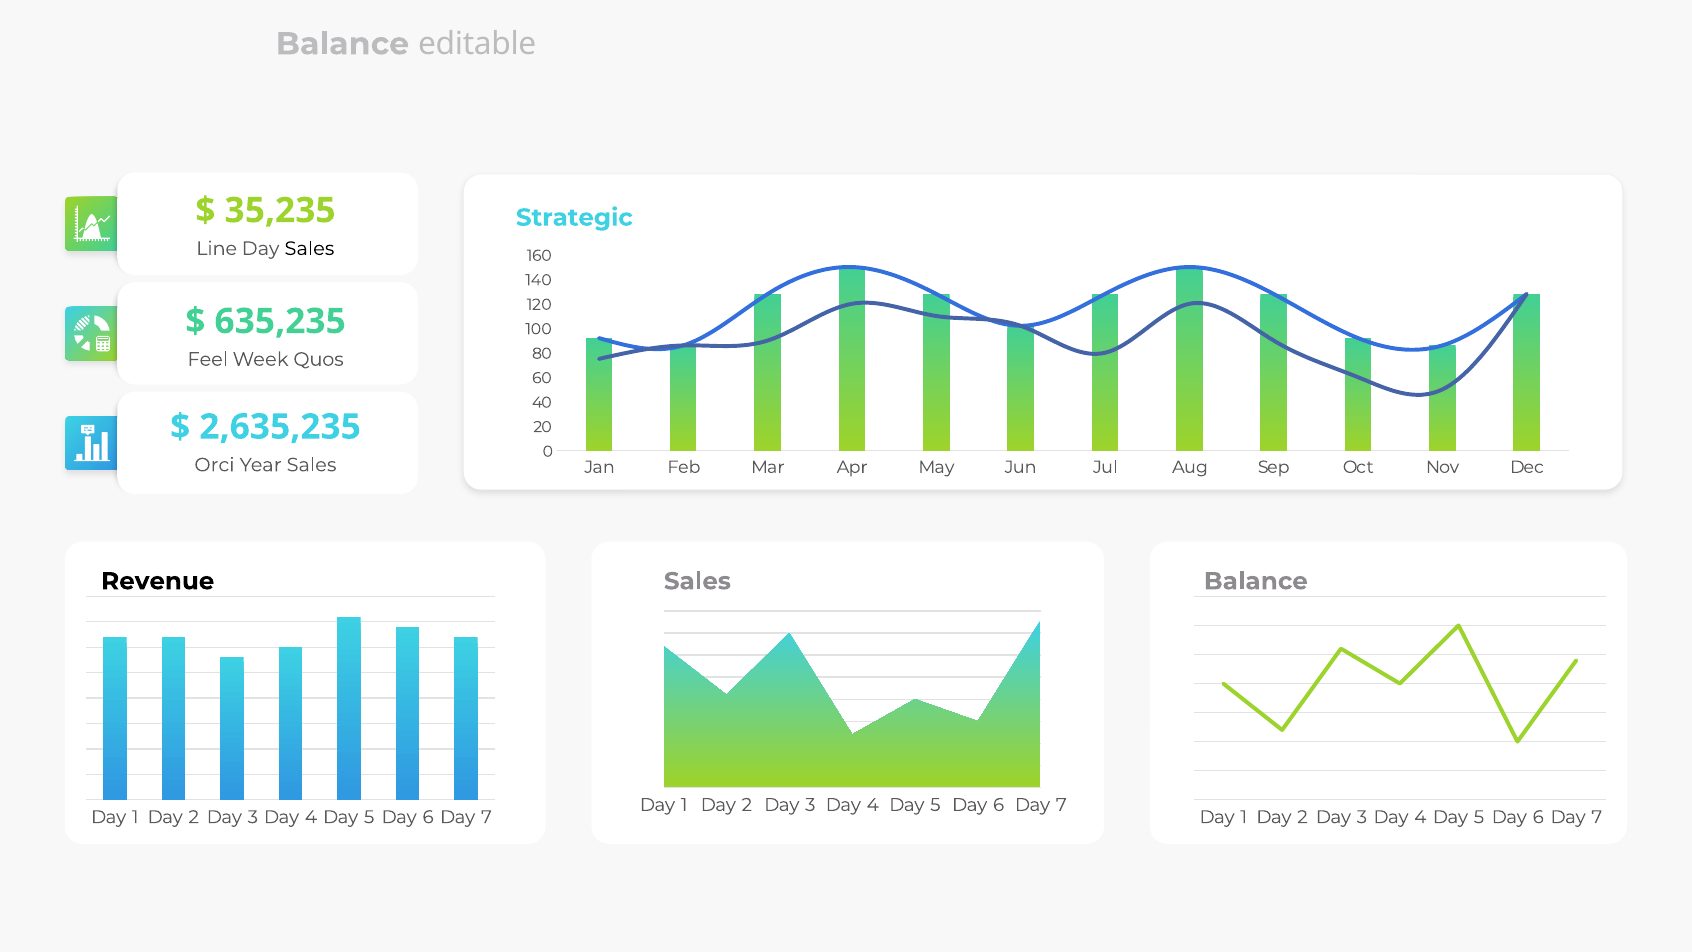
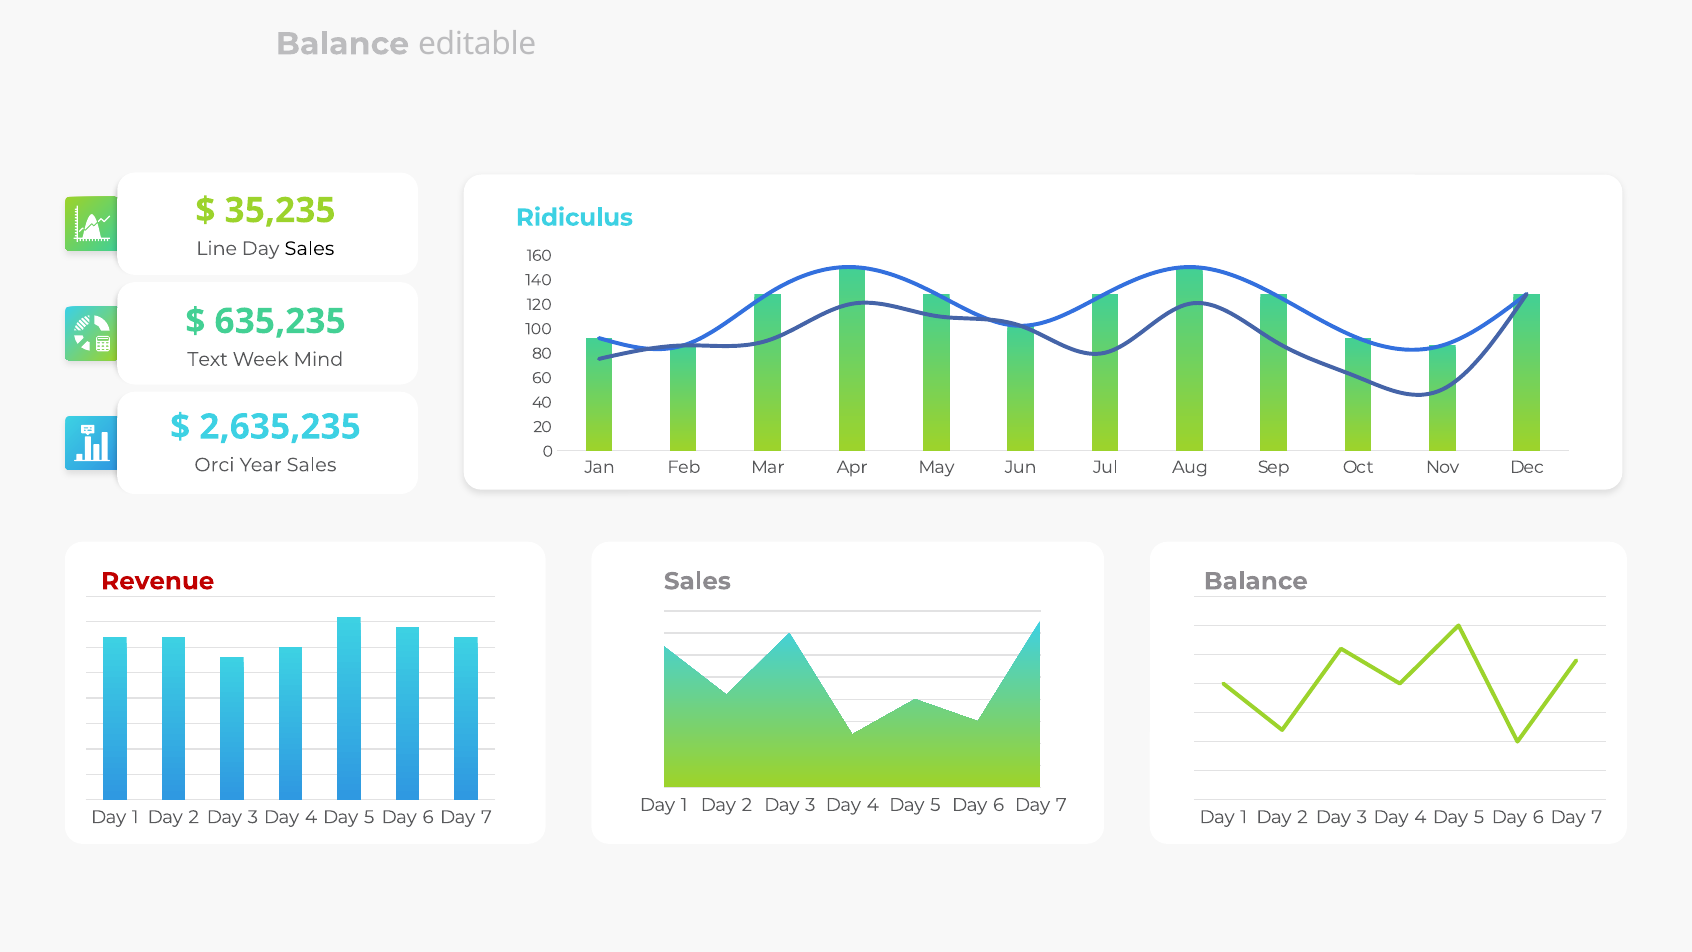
Strategic: Strategic -> Ridiculus
Feel: Feel -> Text
Quos: Quos -> Mind
Revenue colour: black -> red
